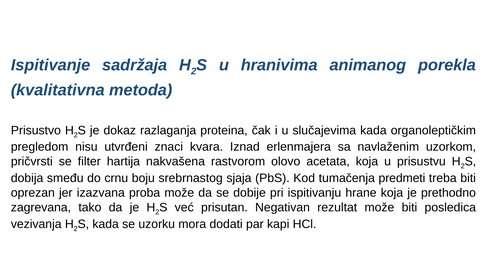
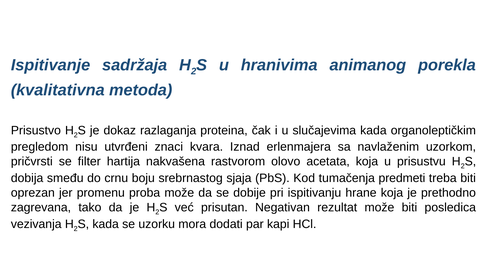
izazvana: izazvana -> promenu
